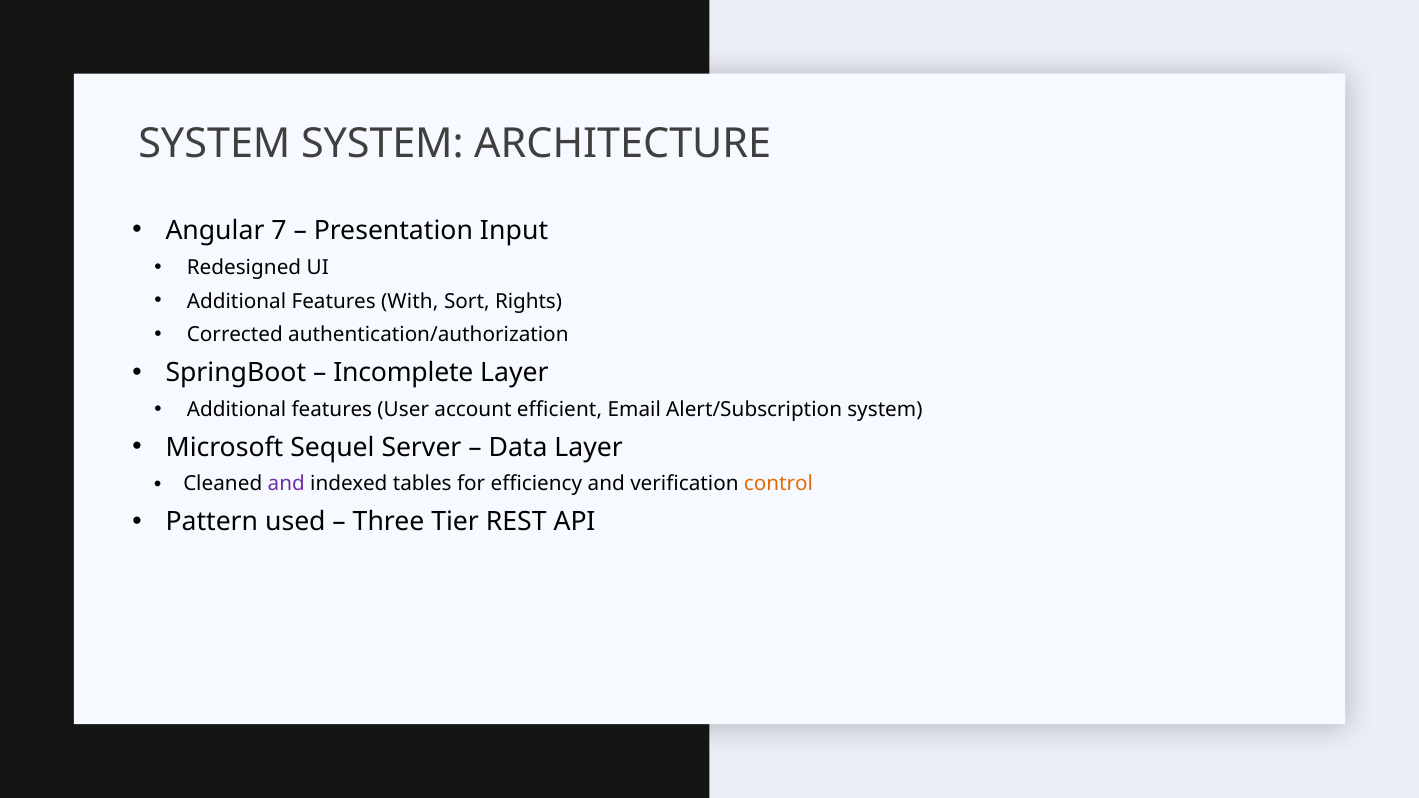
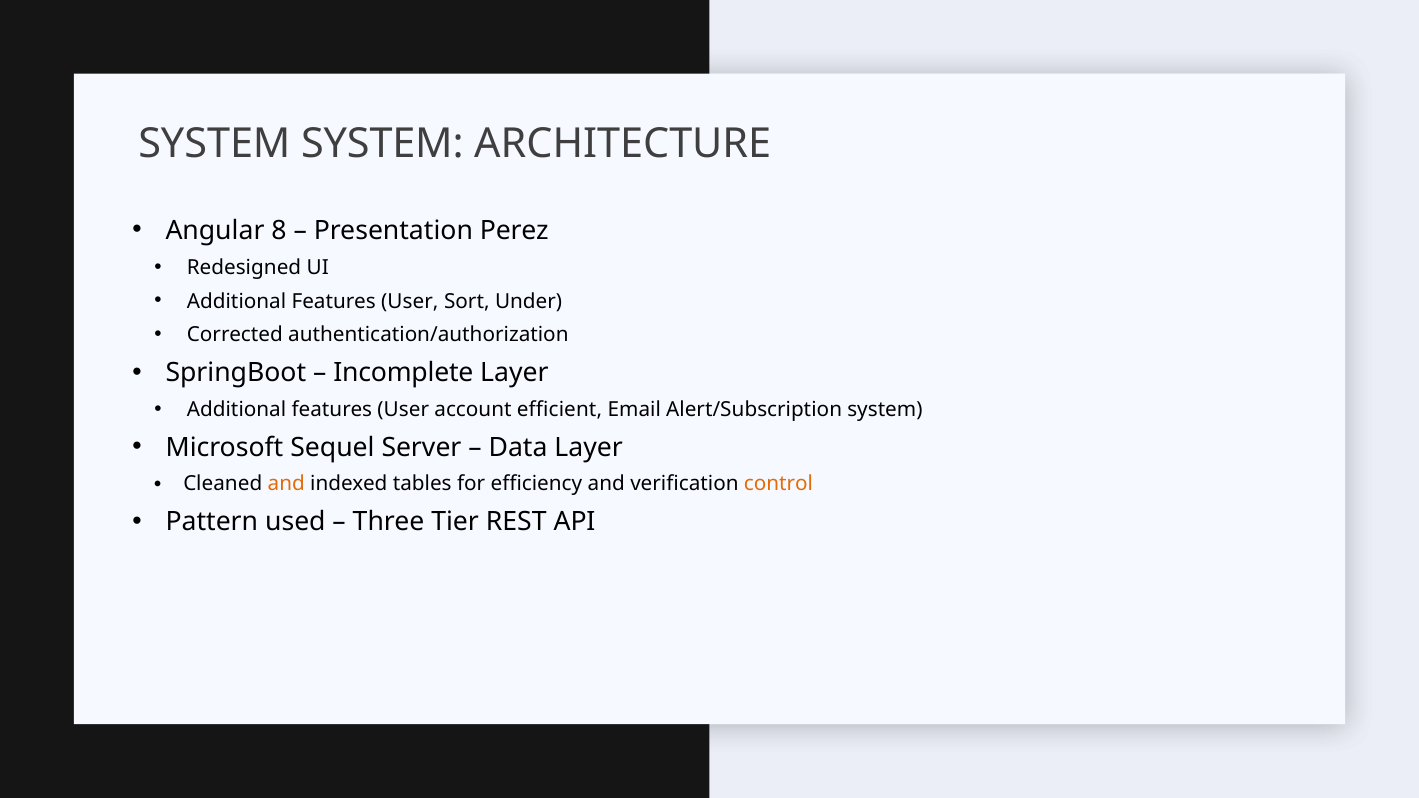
7: 7 -> 8
Input: Input -> Perez
With at (410, 301): With -> User
Rights: Rights -> Under
and at (286, 484) colour: purple -> orange
